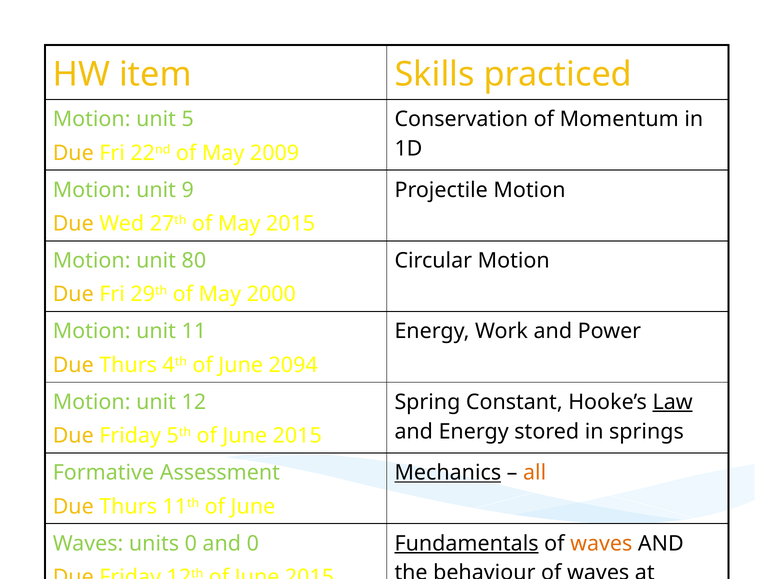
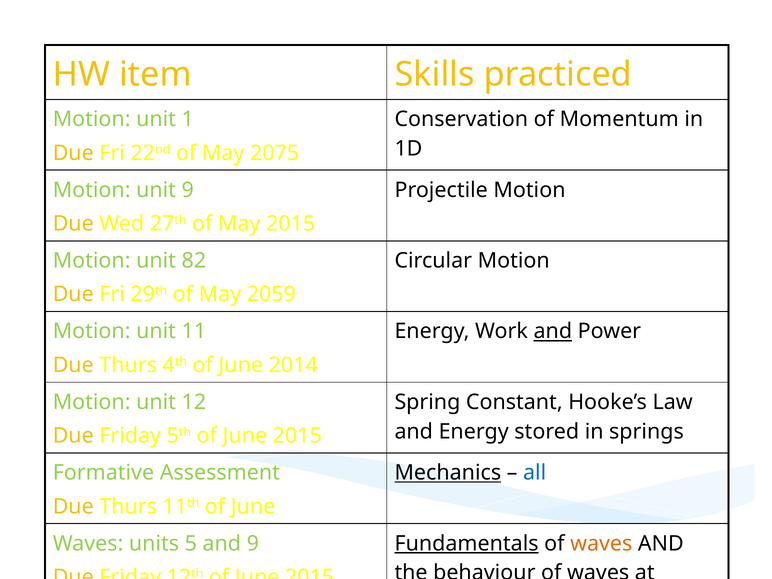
5: 5 -> 1
2009: 2009 -> 2075
80: 80 -> 82
2000: 2000 -> 2059
and at (553, 331) underline: none -> present
2094: 2094 -> 2014
Law underline: present -> none
all colour: orange -> blue
units 0: 0 -> 5
and 0: 0 -> 9
